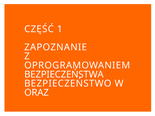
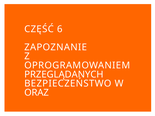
1: 1 -> 6
BEZPIECZEŃSTWA: BEZPIECZEŃSTWA -> PRZEGLĄDANYCH
